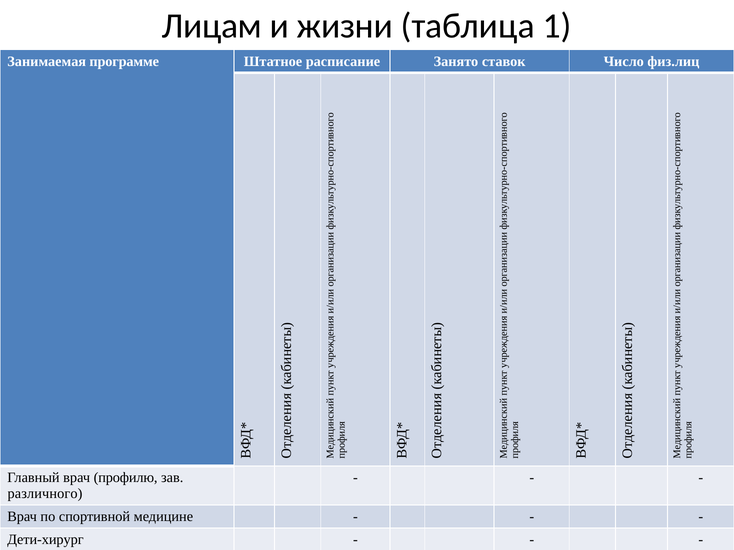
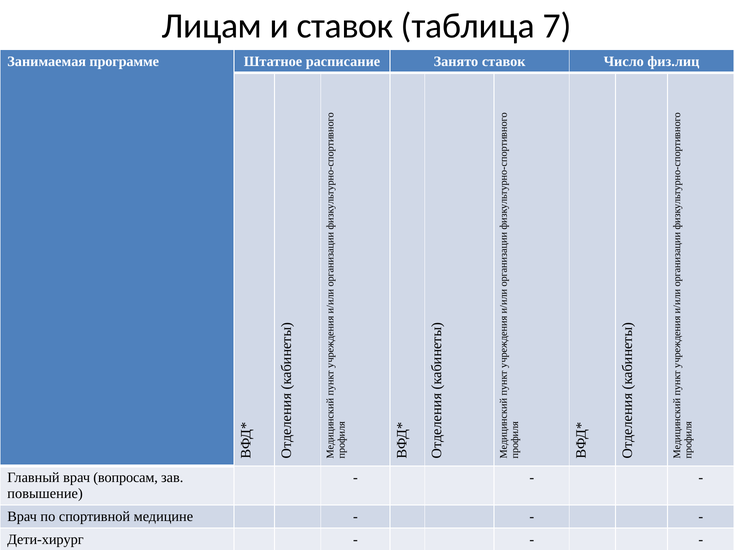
и жизни: жизни -> ставок
1: 1 -> 7
профилю: профилю -> вопросам
различного: различного -> повышение
